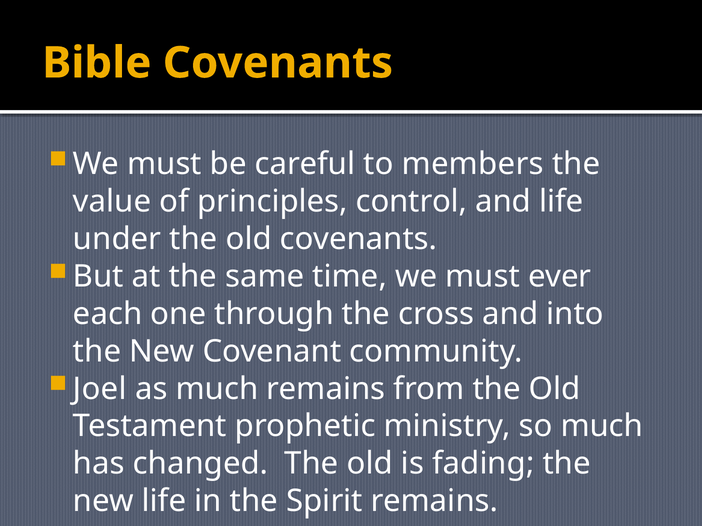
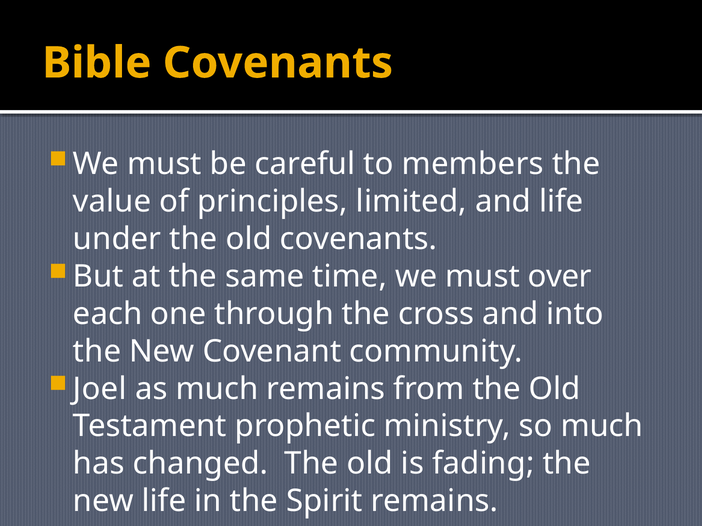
control: control -> limited
ever: ever -> over
